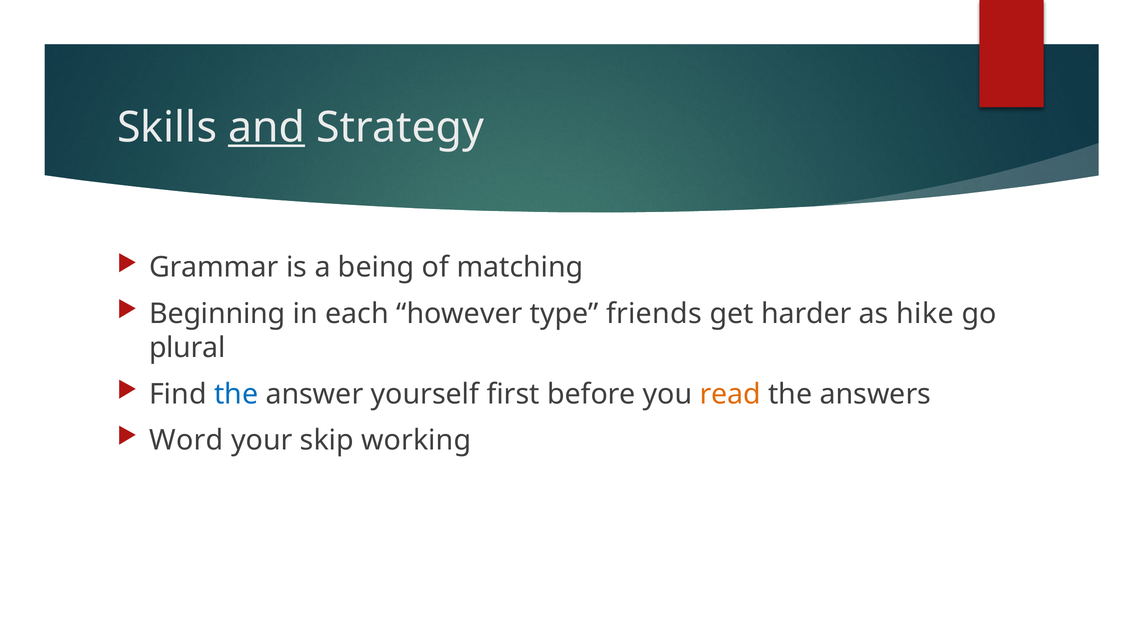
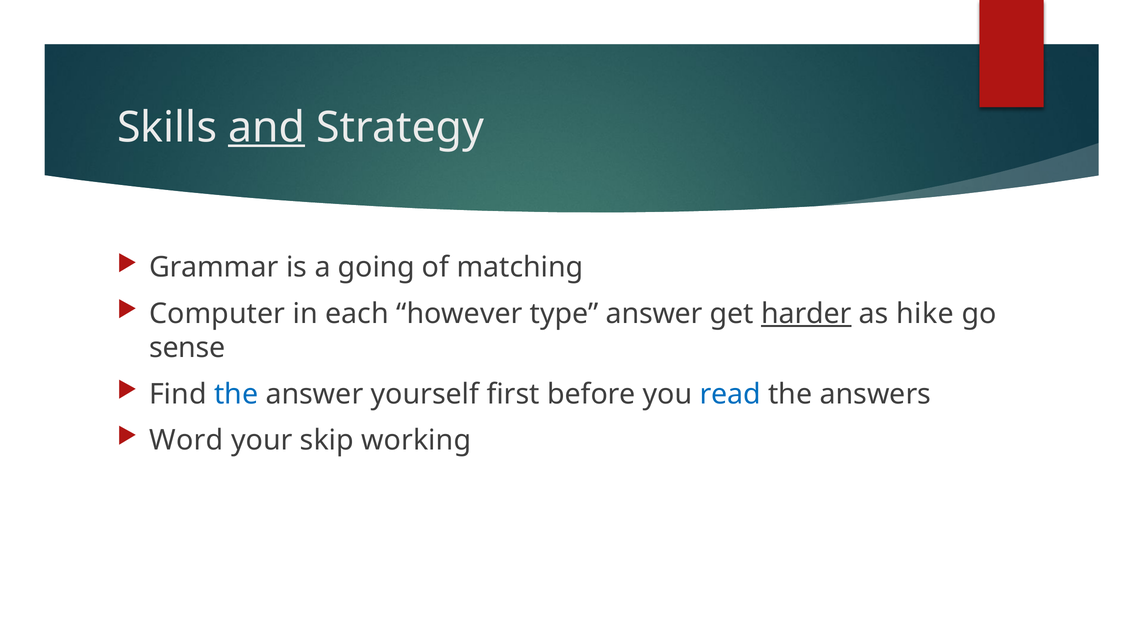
being: being -> going
Beginning: Beginning -> Computer
type friends: friends -> answer
harder underline: none -> present
plural: plural -> sense
read colour: orange -> blue
